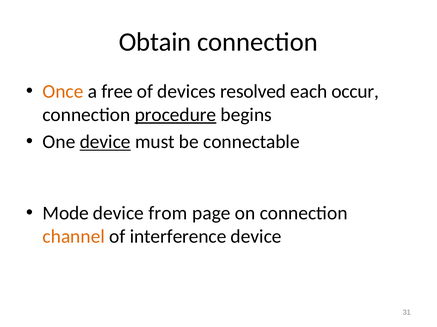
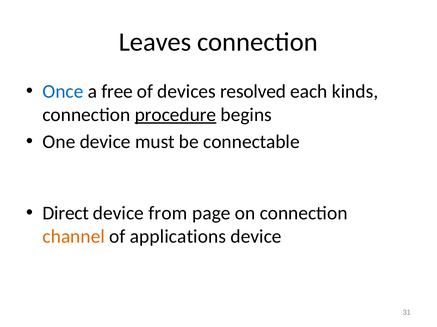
Obtain: Obtain -> Leaves
Once colour: orange -> blue
occur: occur -> kinds
device at (105, 142) underline: present -> none
Mode: Mode -> Direct
interference: interference -> applications
